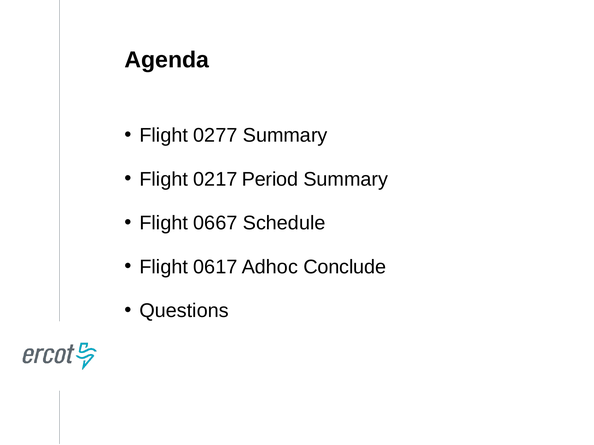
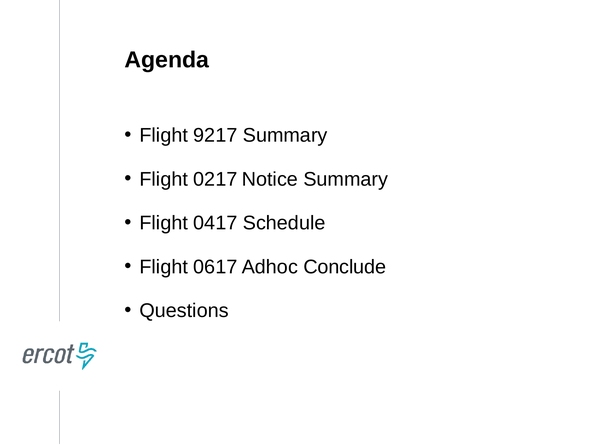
0277: 0277 -> 9217
Period: Period -> Notice
0667: 0667 -> 0417
